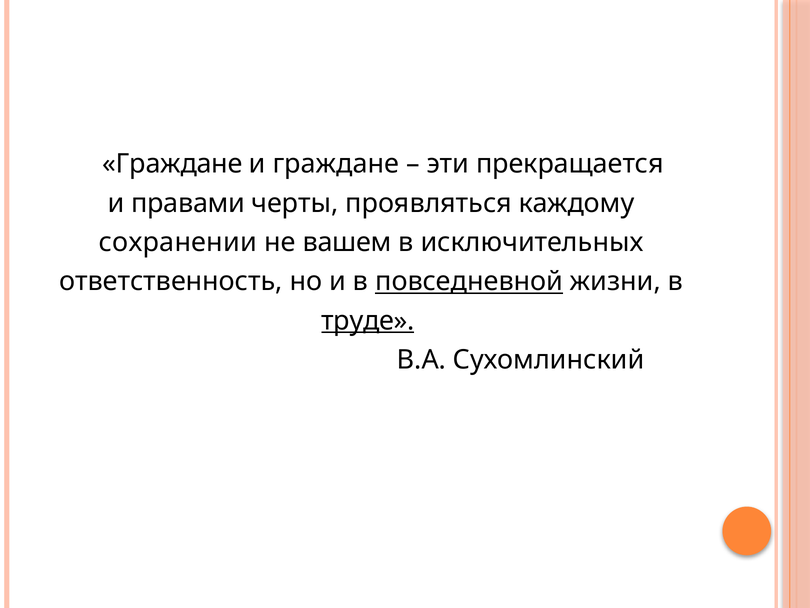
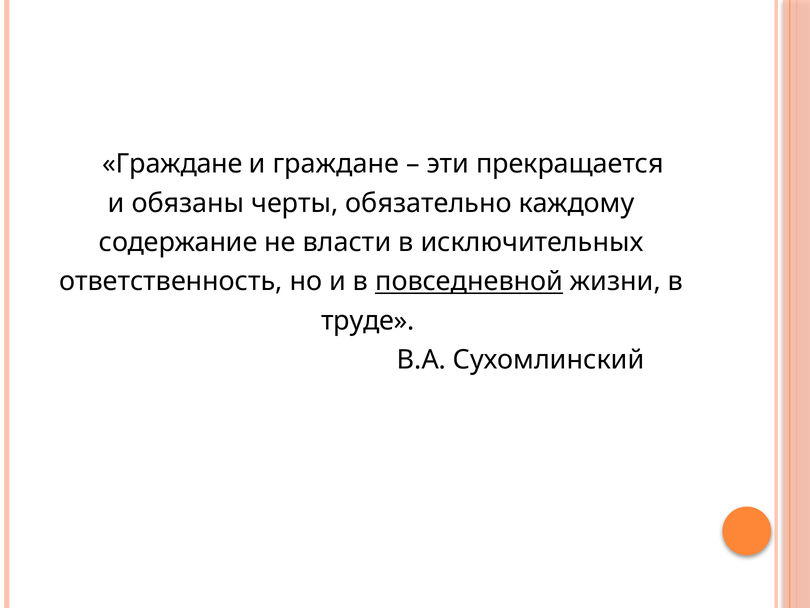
правами: правами -> обязаны
проявляться: проявляться -> обязательно
сохранении: сохранении -> содержание
вашем: вашем -> власти
труде underline: present -> none
